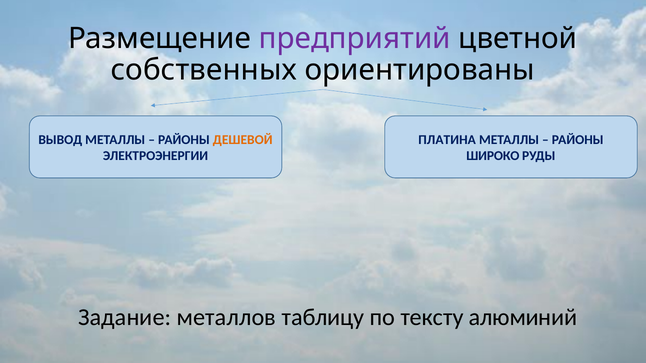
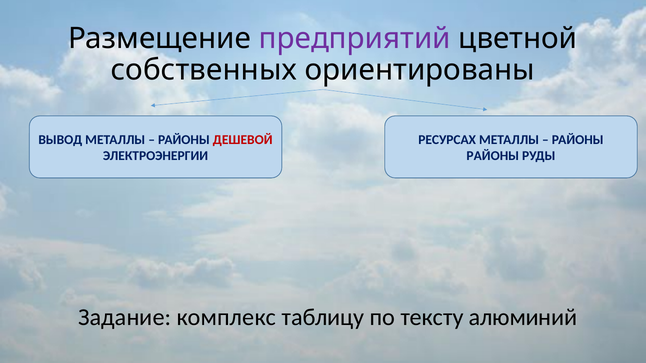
ДЕШЕВОЙ colour: orange -> red
ПЛАТИНА: ПЛАТИНА -> РЕСУРСАХ
ШИРОКО at (493, 156): ШИРОКО -> РАЙОНЫ
металлов: металлов -> комплекс
